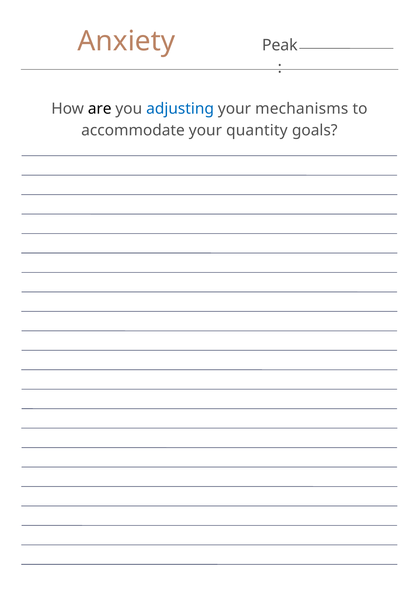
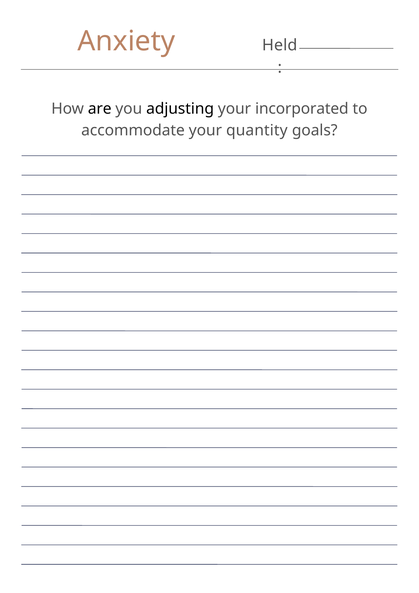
Peak: Peak -> Held
adjusting colour: blue -> black
mechanisms: mechanisms -> incorporated
